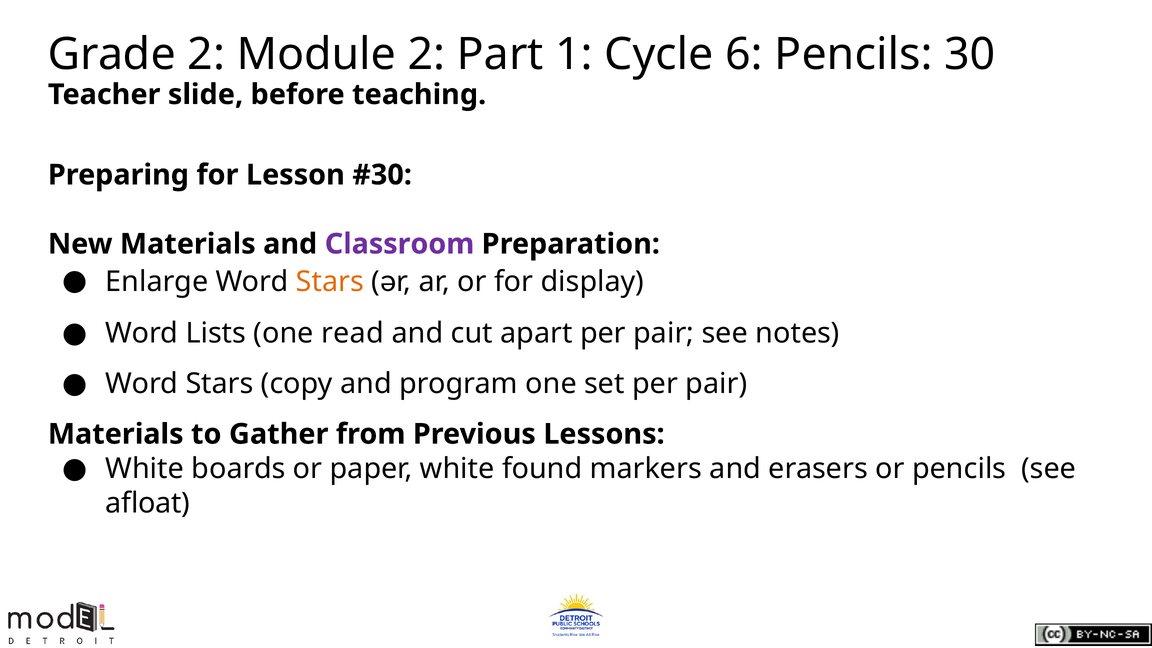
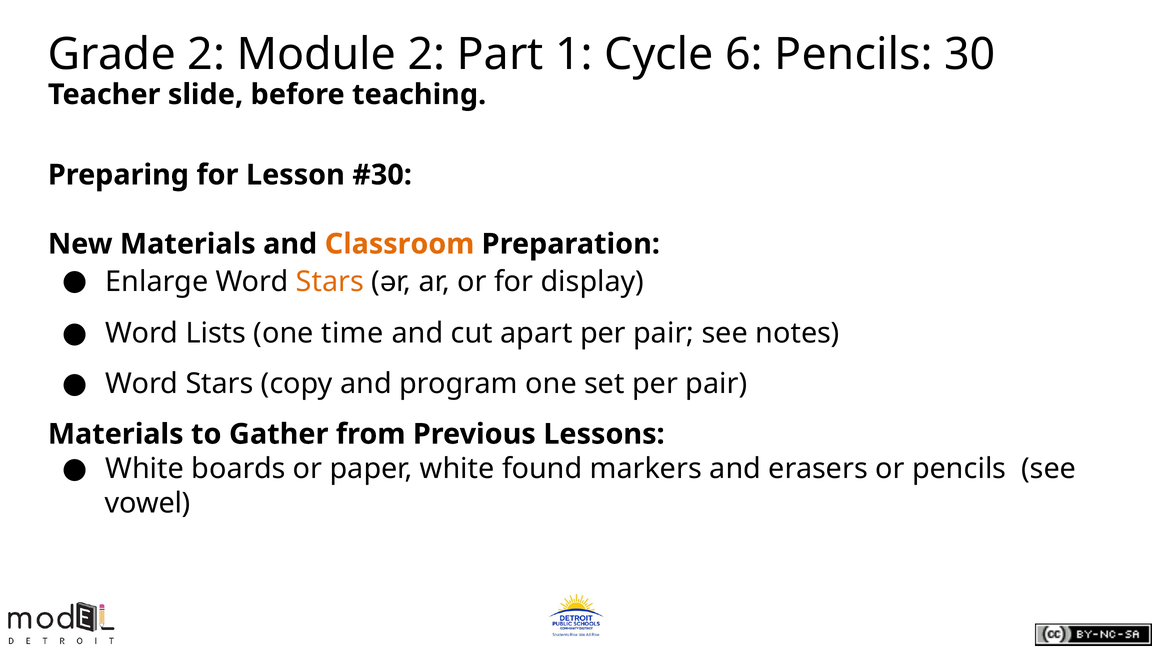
Classroom colour: purple -> orange
read: read -> time
afloat: afloat -> vowel
